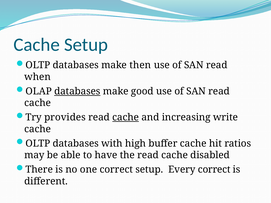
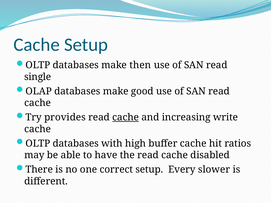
when: when -> single
databases at (77, 91) underline: present -> none
Every correct: correct -> slower
